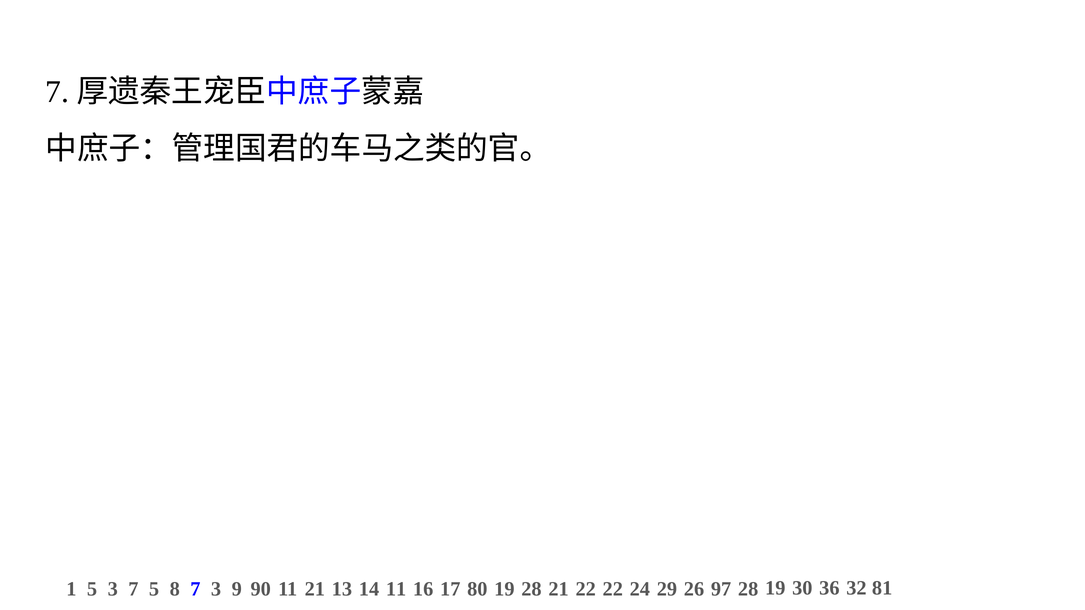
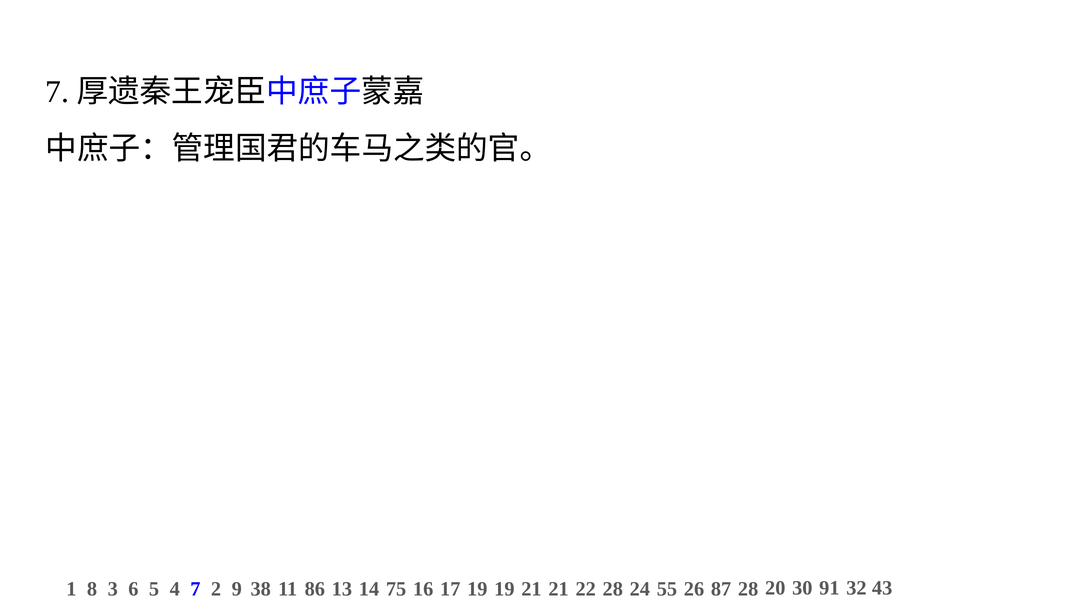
1 5: 5 -> 8
3 7: 7 -> 6
8: 8 -> 4
7 3: 3 -> 2
90: 90 -> 38
11 21: 21 -> 86
14 11: 11 -> 75
17 80: 80 -> 19
19 28: 28 -> 21
22 22: 22 -> 28
29: 29 -> 55
97: 97 -> 87
28 19: 19 -> 20
36: 36 -> 91
81: 81 -> 43
